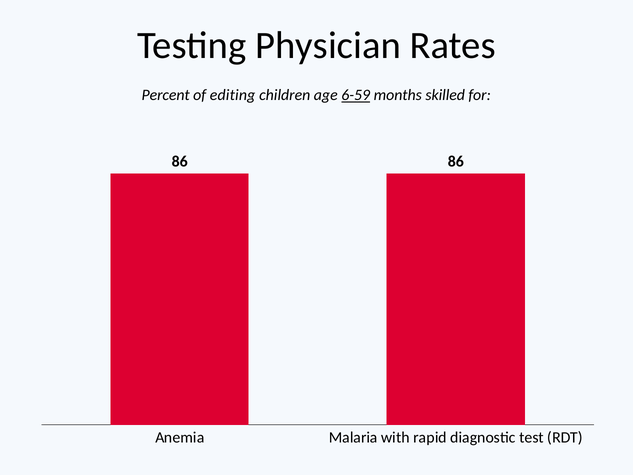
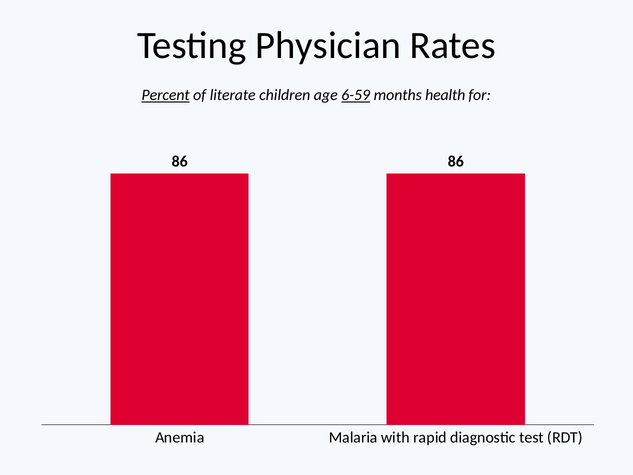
Percent underline: none -> present
editing: editing -> literate
skilled: skilled -> health
